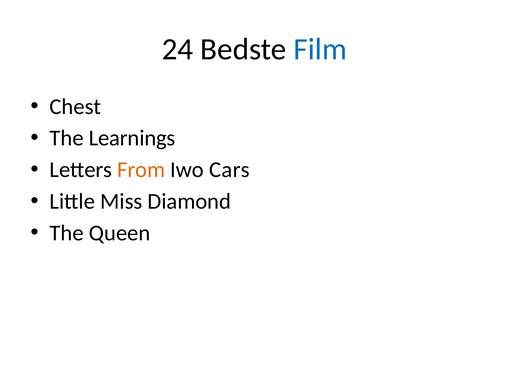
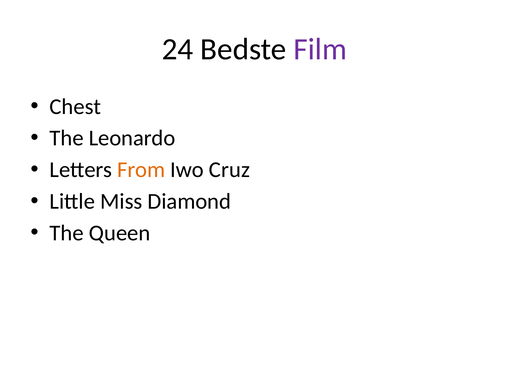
Film colour: blue -> purple
Learnings: Learnings -> Leonardo
Cars: Cars -> Cruz
